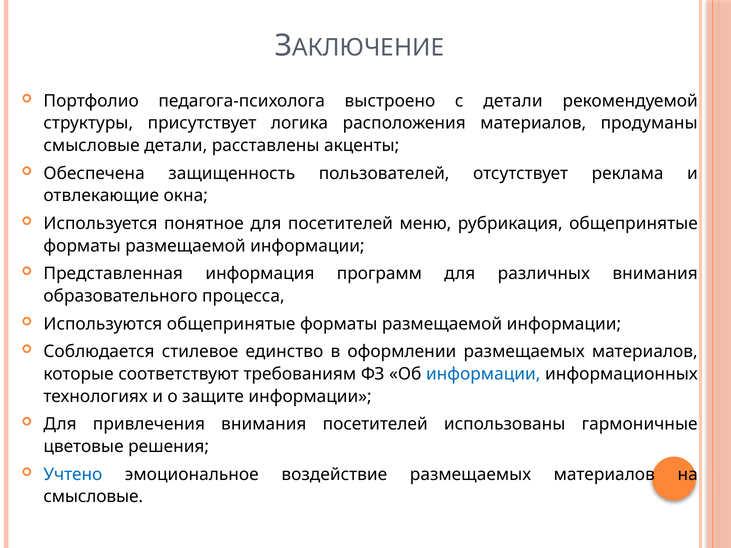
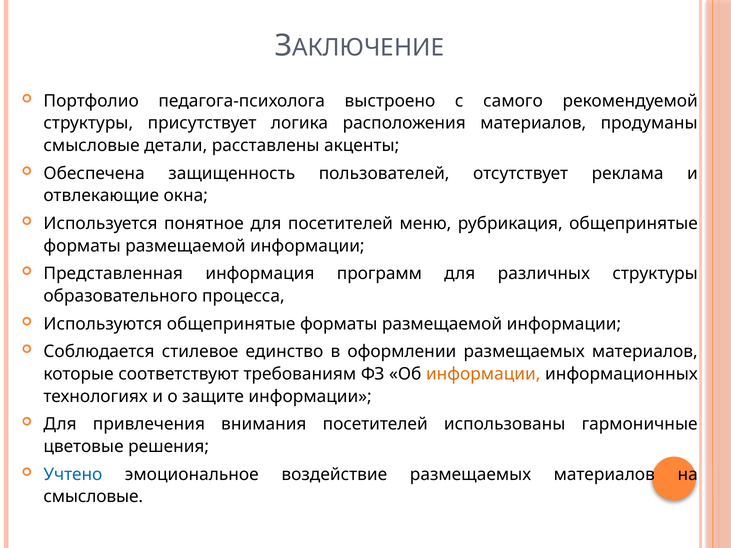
с детали: детали -> самого
различных внимания: внимания -> структуры
информации at (483, 374) colour: blue -> orange
